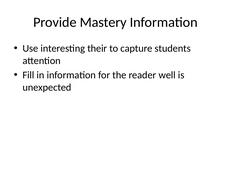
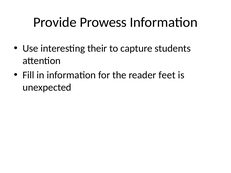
Mastery: Mastery -> Prowess
well: well -> feet
